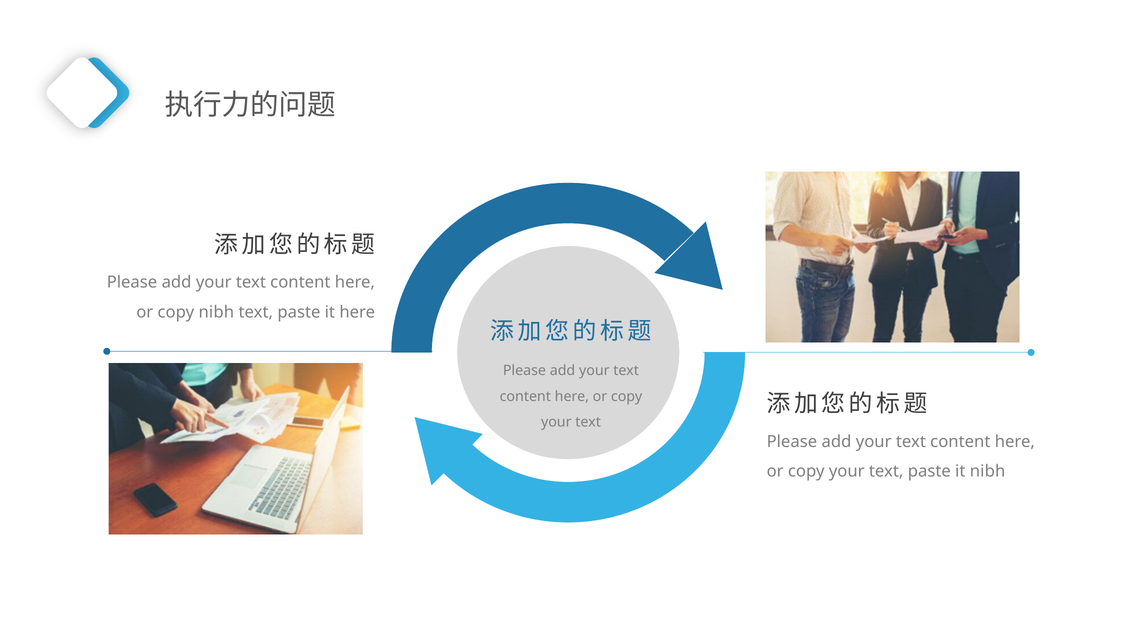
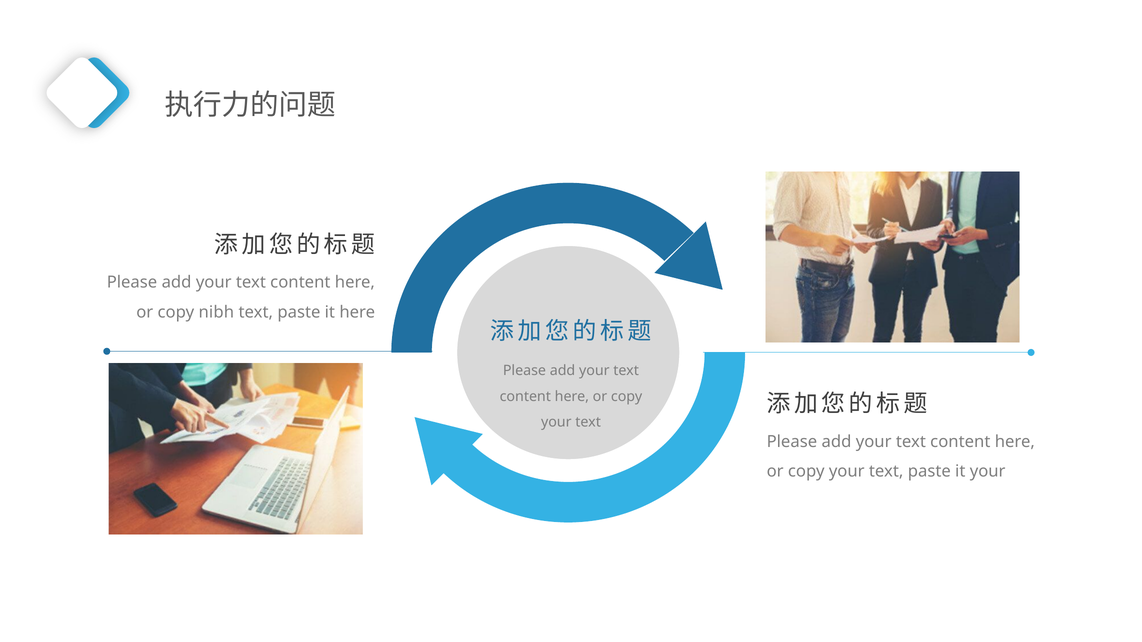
it nibh: nibh -> your
